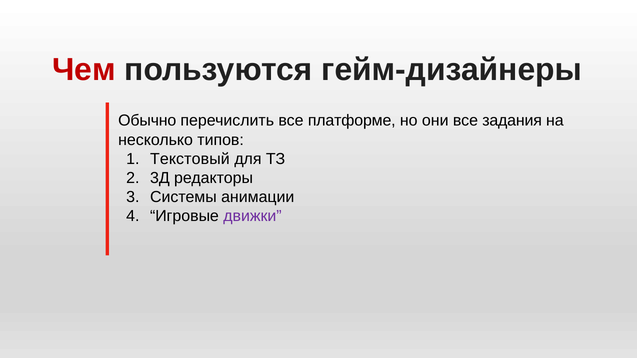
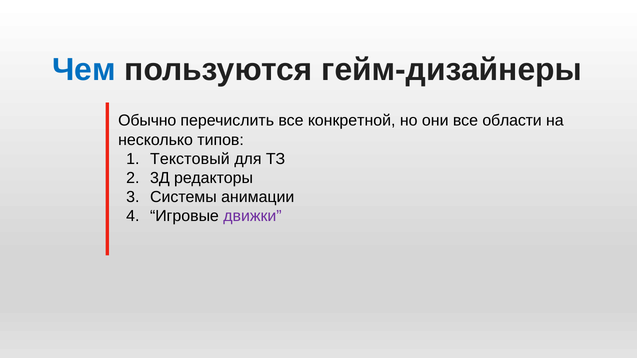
Чем colour: red -> blue
платформе: платформе -> конкретной
задания: задания -> области
